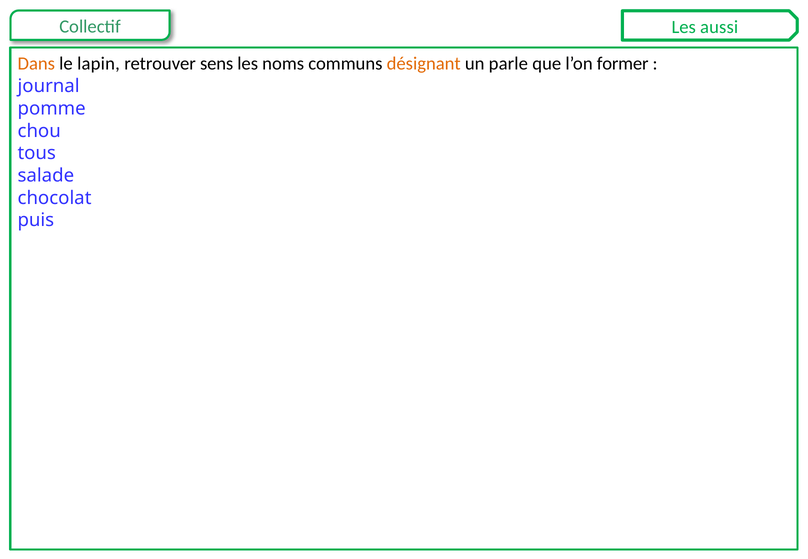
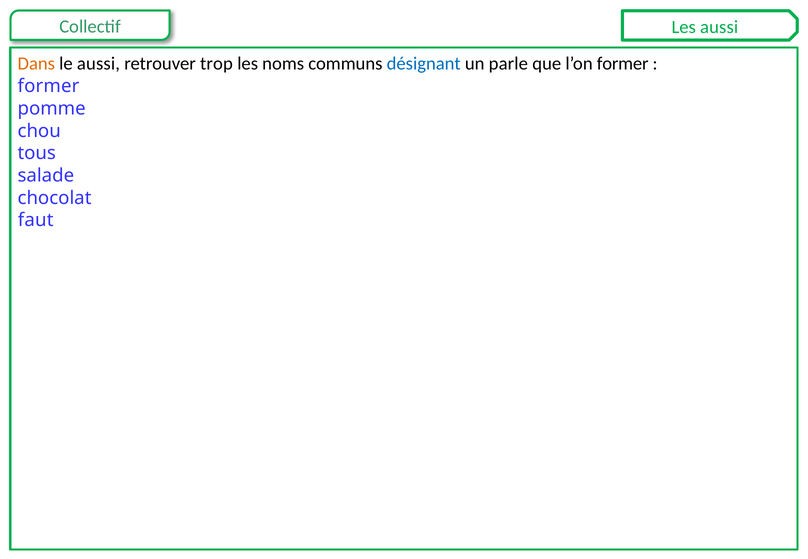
le lapin: lapin -> aussi
sens: sens -> trop
désignant colour: orange -> blue
journal at (49, 86): journal -> former
puis: puis -> faut
